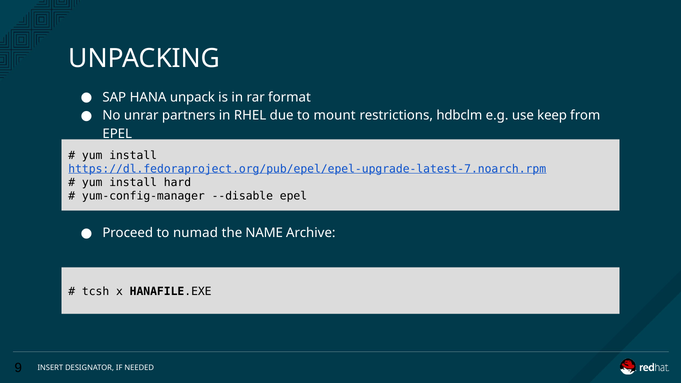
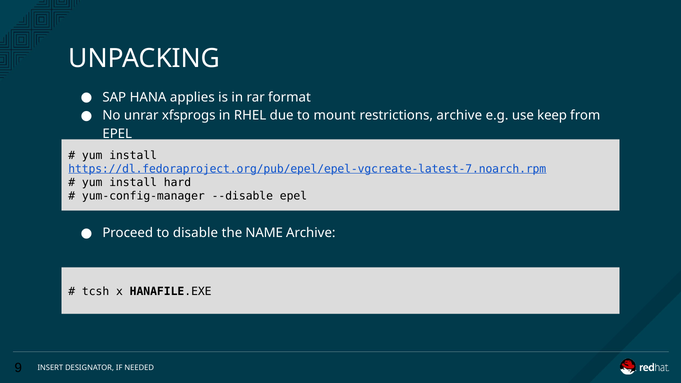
unpack: unpack -> applies
partners: partners -> xfsprogs
restrictions hdbclm: hdbclm -> archive
https://dl.fedoraproject.org/pub/epel/epel-upgrade-latest-7.noarch.rpm: https://dl.fedoraproject.org/pub/epel/epel-upgrade-latest-7.noarch.rpm -> https://dl.fedoraproject.org/pub/epel/epel-vgcreate-latest-7.noarch.rpm
numad: numad -> disable
